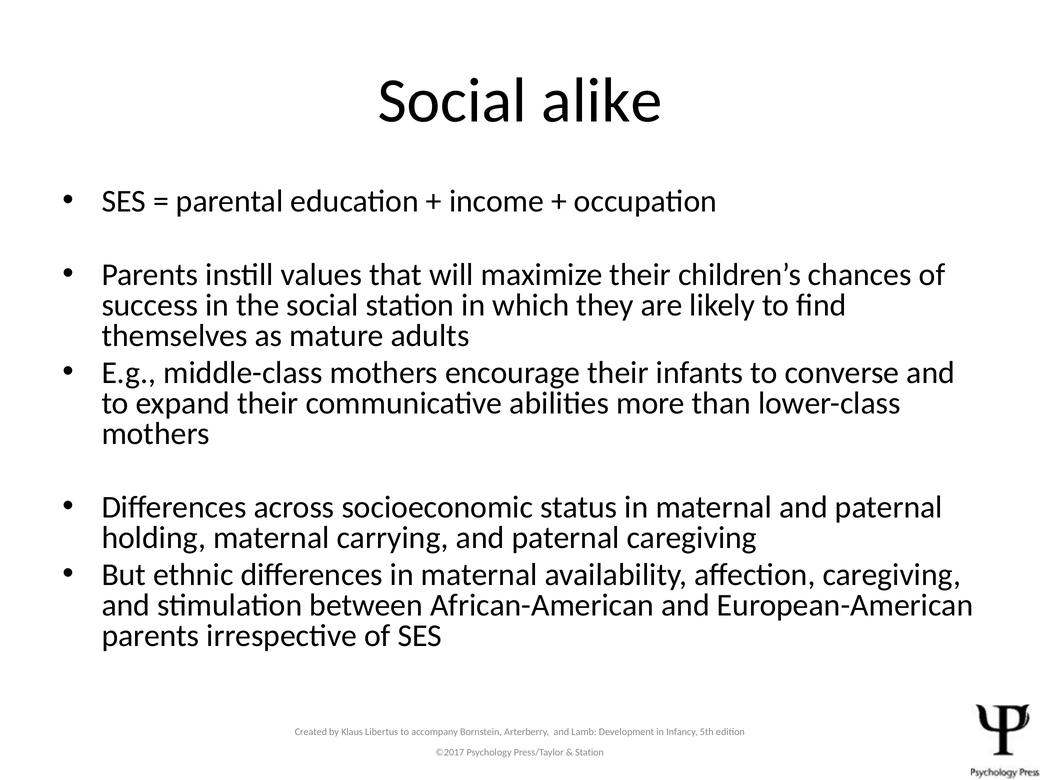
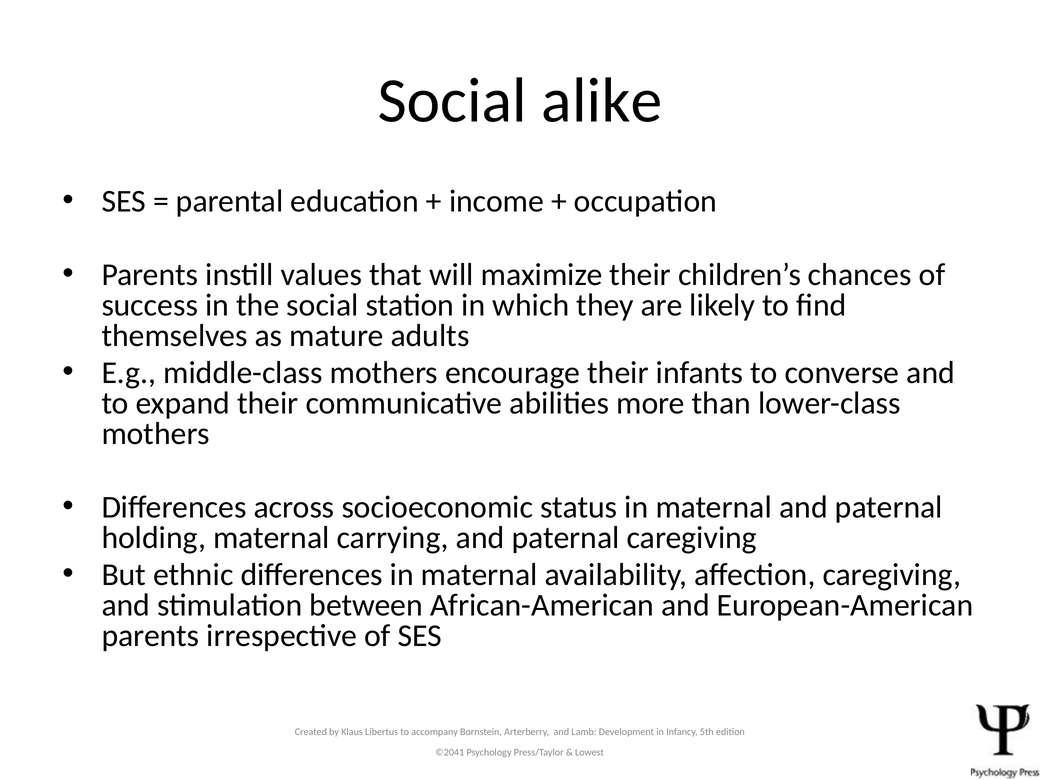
©2017: ©2017 -> ©2041
Station at (589, 753): Station -> Lowest
